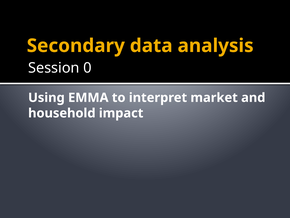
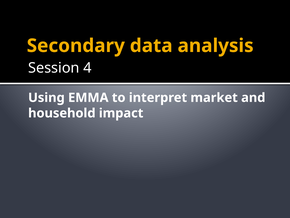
0: 0 -> 4
